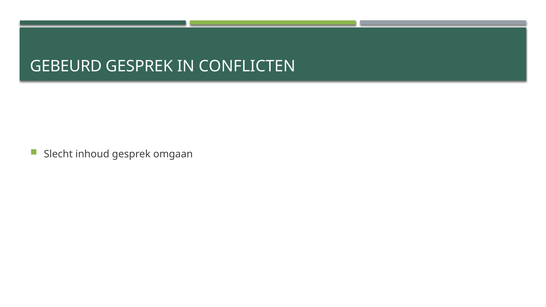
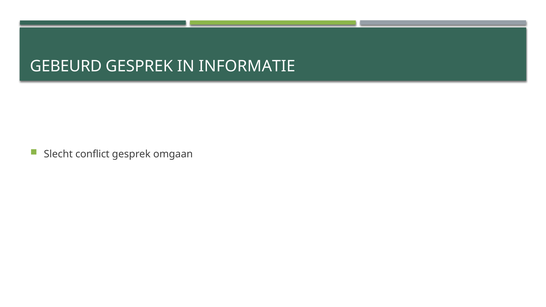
CONFLICTEN: CONFLICTEN -> INFORMATIE
inhoud: inhoud -> conflict
